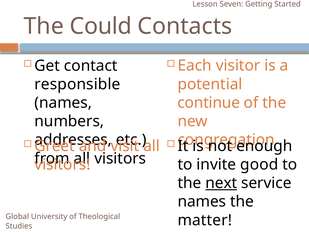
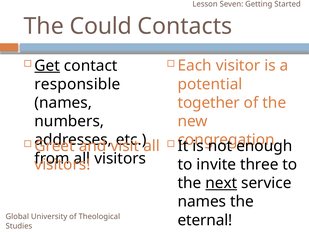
Get underline: none -> present
continue: continue -> together
good: good -> three
matter: matter -> eternal
